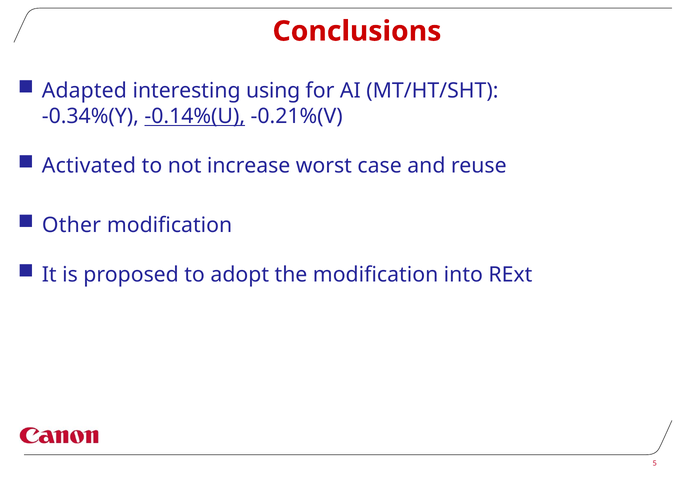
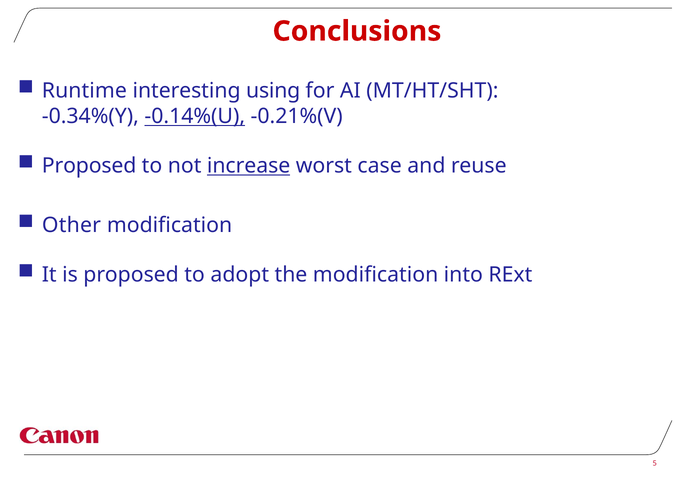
Adapted: Adapted -> Runtime
Activated at (89, 166): Activated -> Proposed
increase underline: none -> present
